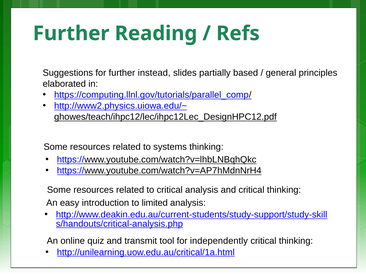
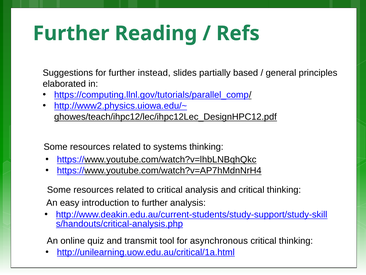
to limited: limited -> further
independently: independently -> asynchronous
